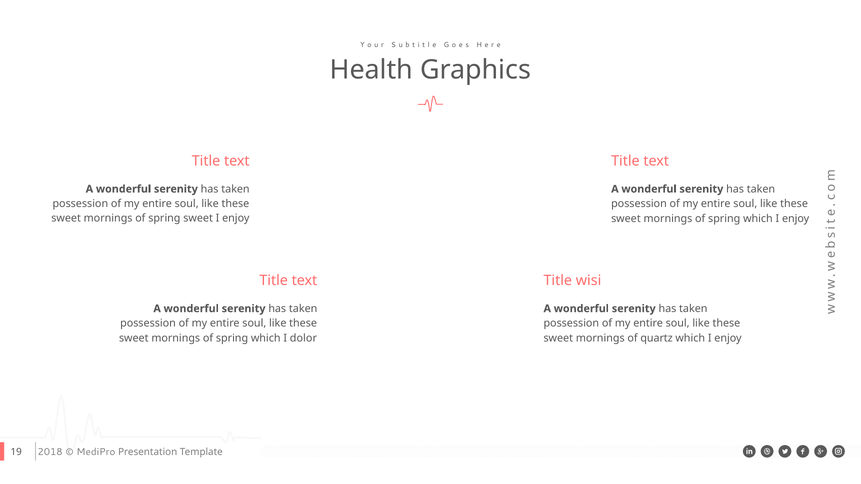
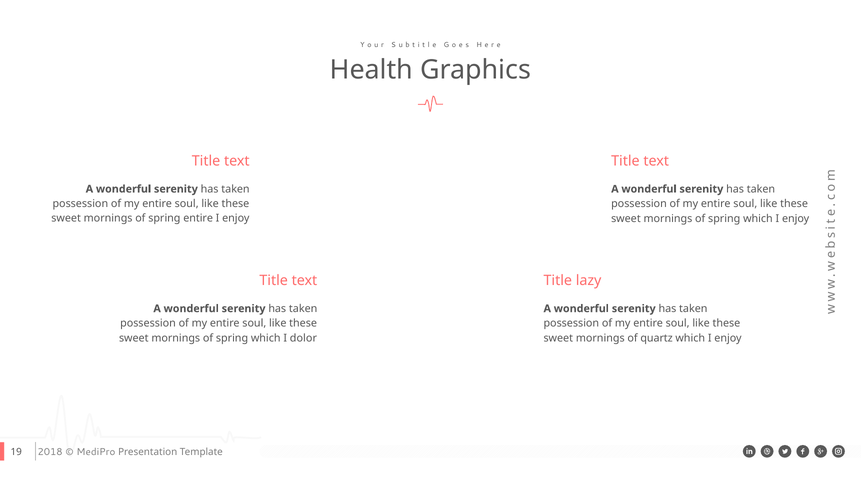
spring sweet: sweet -> entire
wisi: wisi -> lazy
